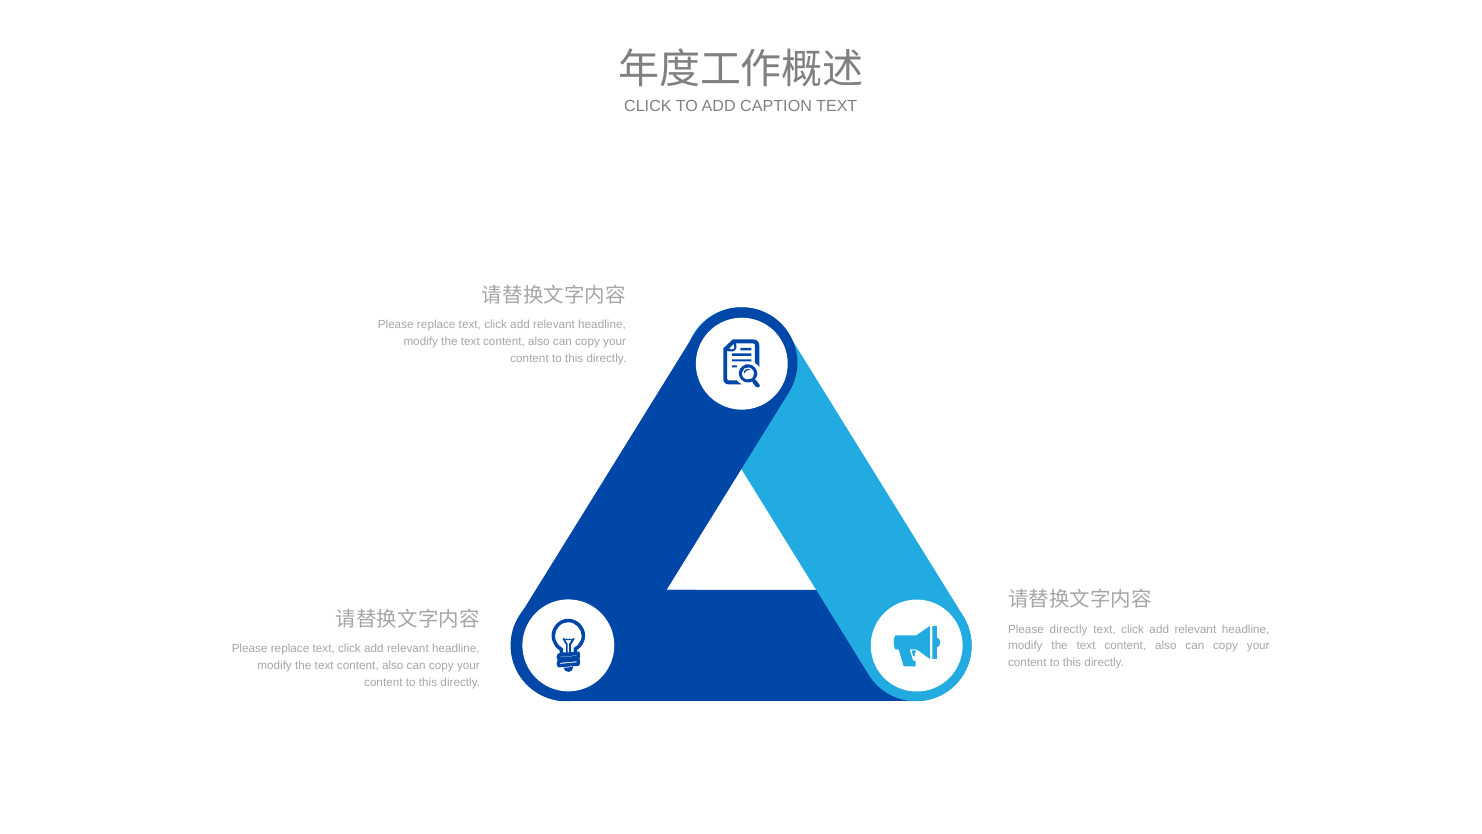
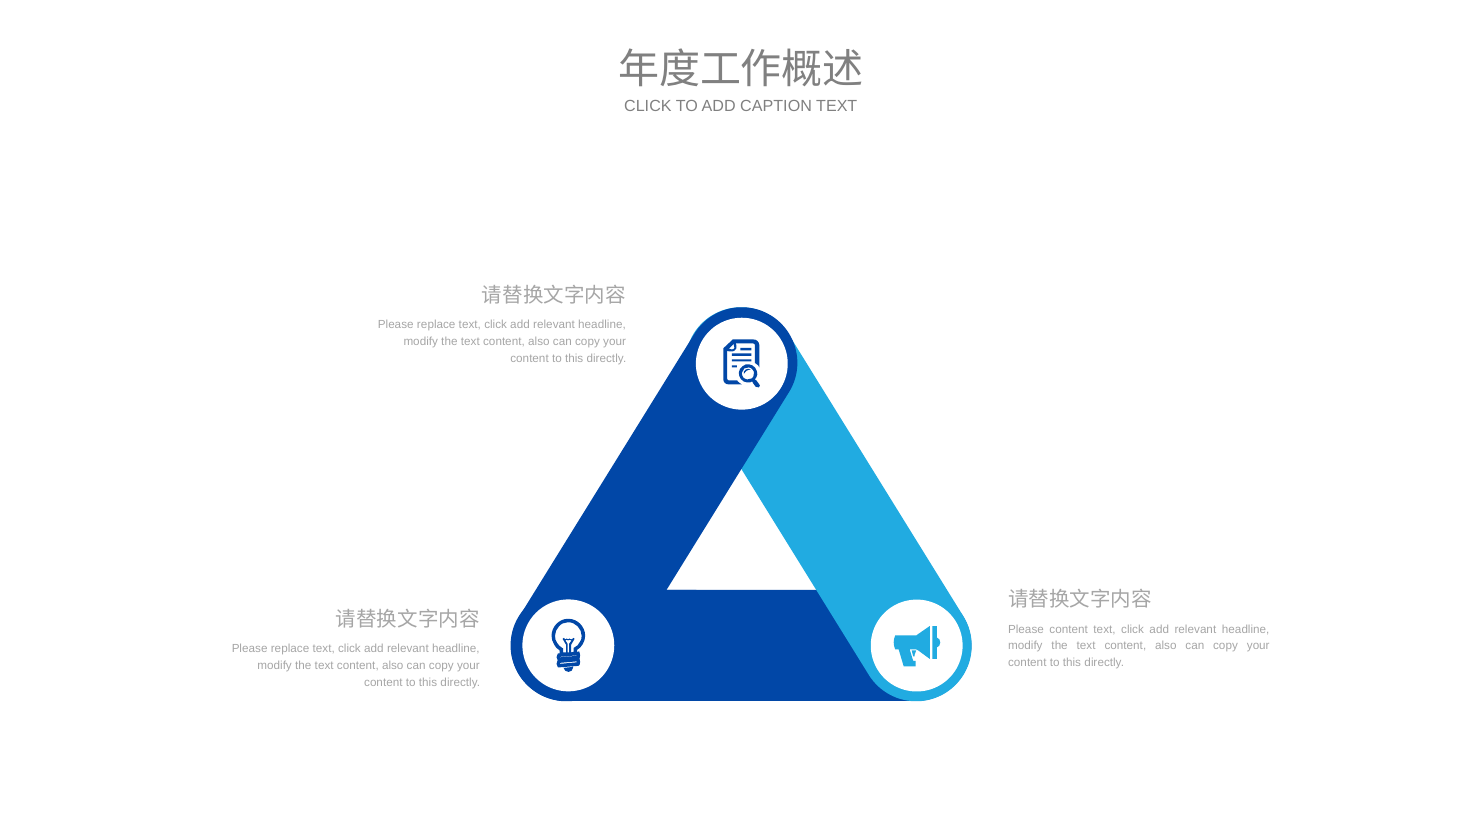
Please directly: directly -> content
